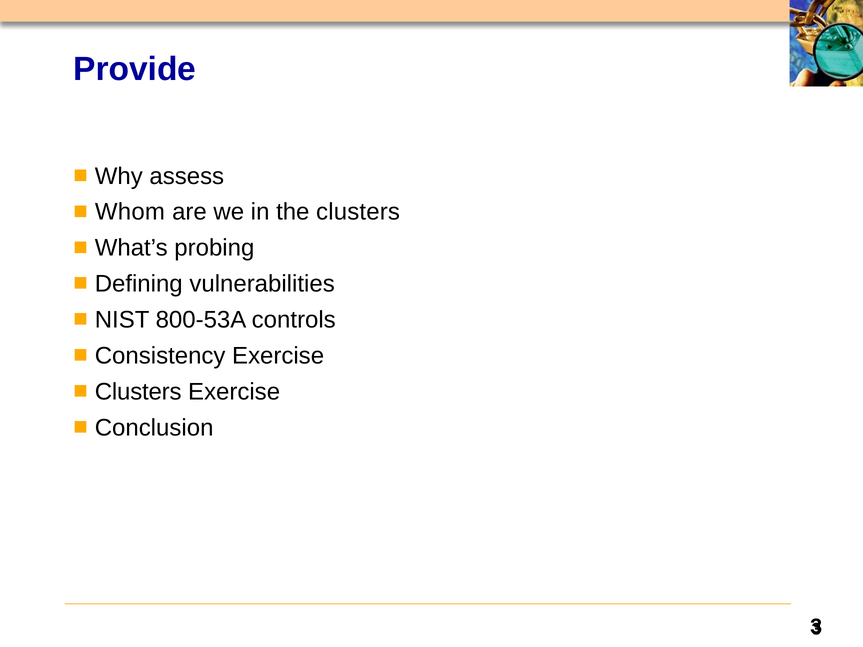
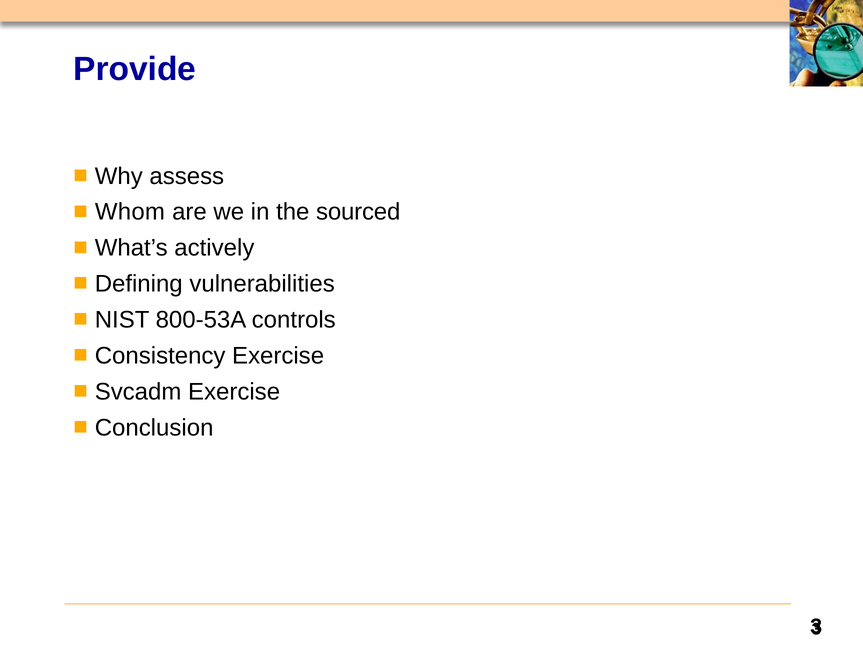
the clusters: clusters -> sourced
probing: probing -> actively
Clusters at (138, 392): Clusters -> Svcadm
